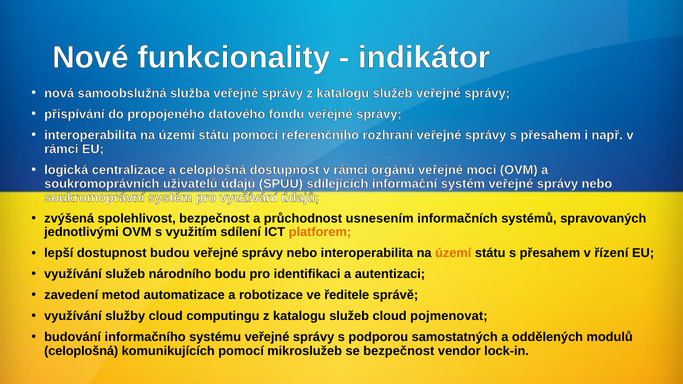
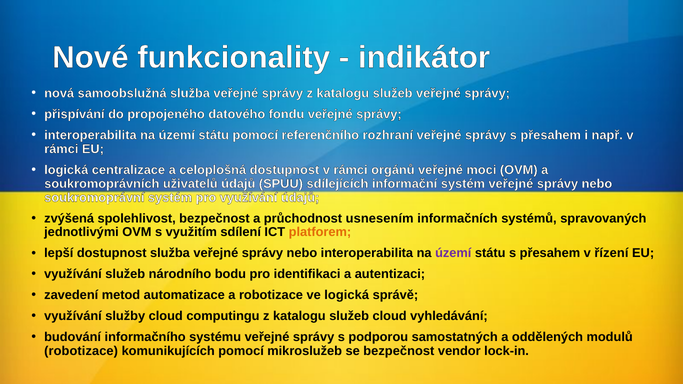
dostupnost budou: budou -> služba
území at (453, 253) colour: orange -> purple
ve ředitele: ředitele -> logická
pojmenovat: pojmenovat -> vyhledávání
celoplošná at (81, 351): celoplošná -> robotizace
